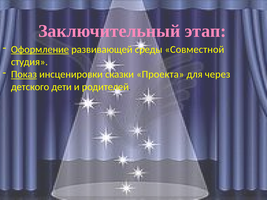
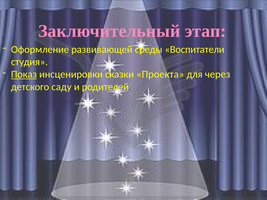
Оформление underline: present -> none
Совместной: Совместной -> Воспитатели
дети: дети -> саду
